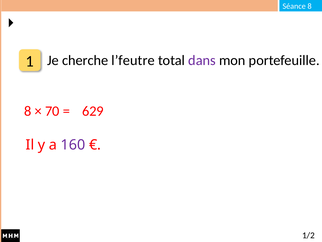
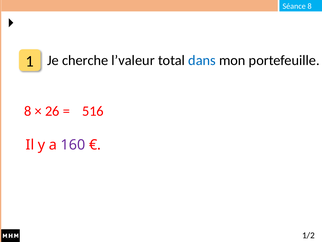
l’feutre: l’feutre -> l’valeur
dans colour: purple -> blue
70: 70 -> 26
629: 629 -> 516
